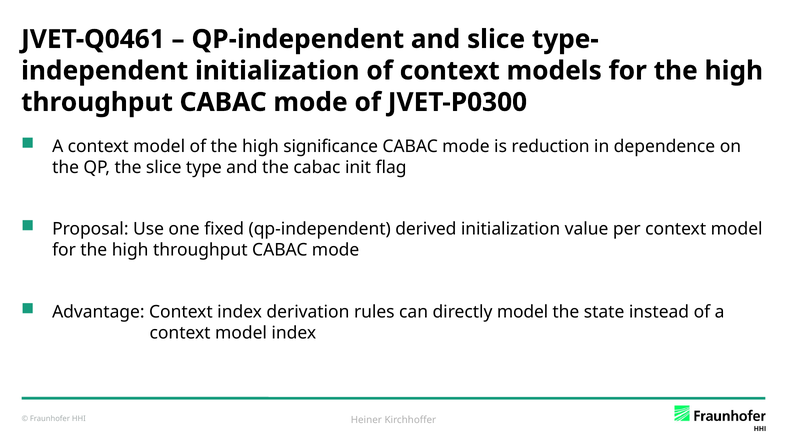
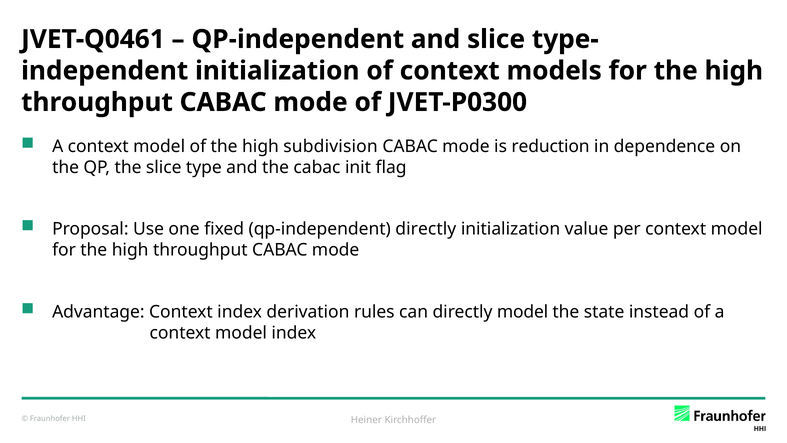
significance: significance -> subdivision
qp-independent derived: derived -> directly
